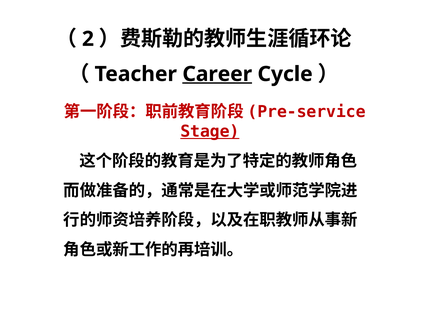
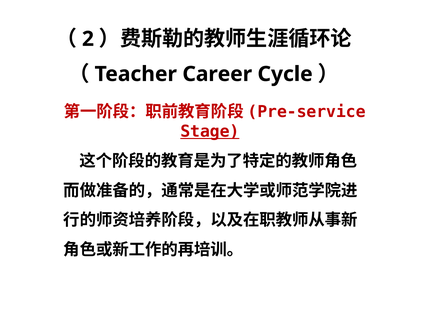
Career underline: present -> none
